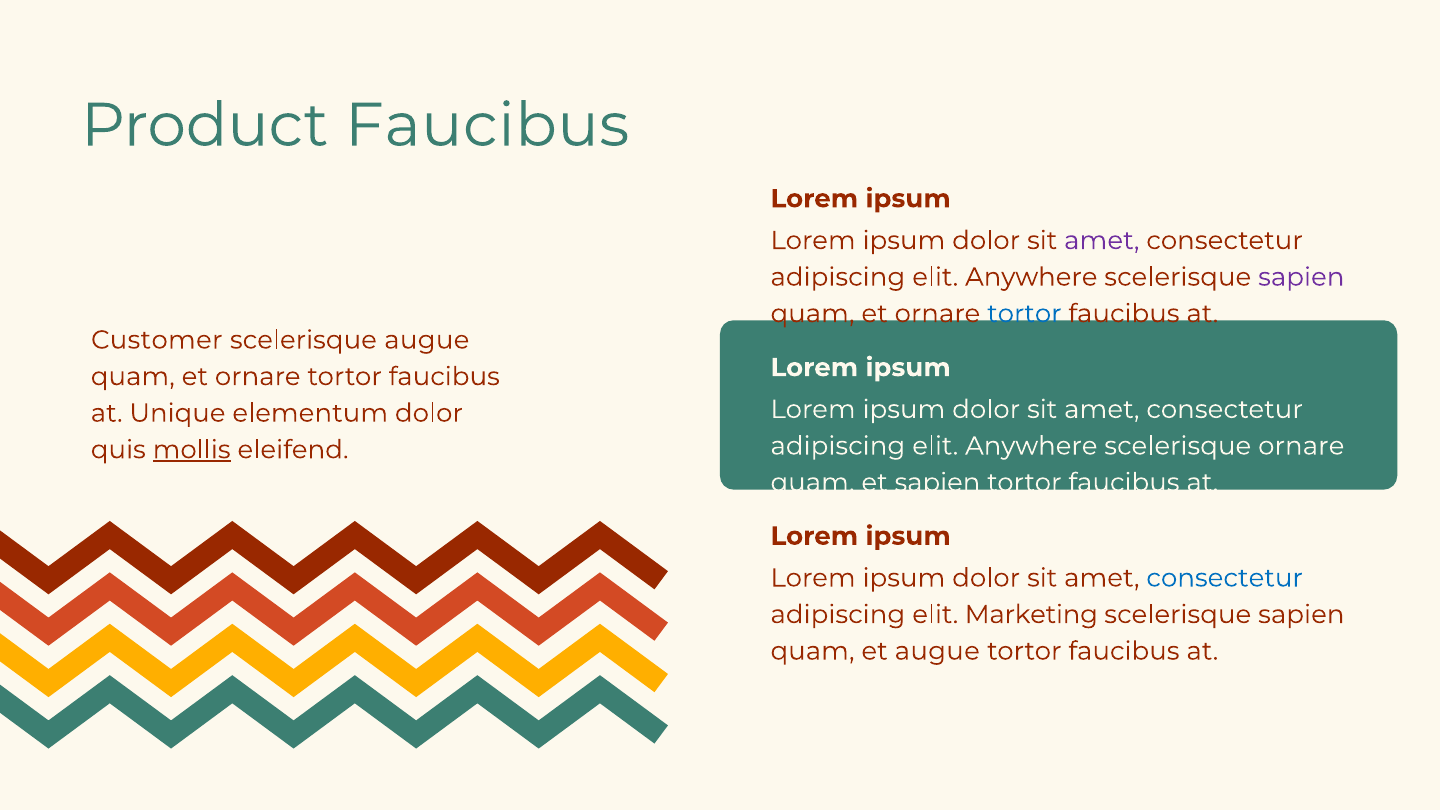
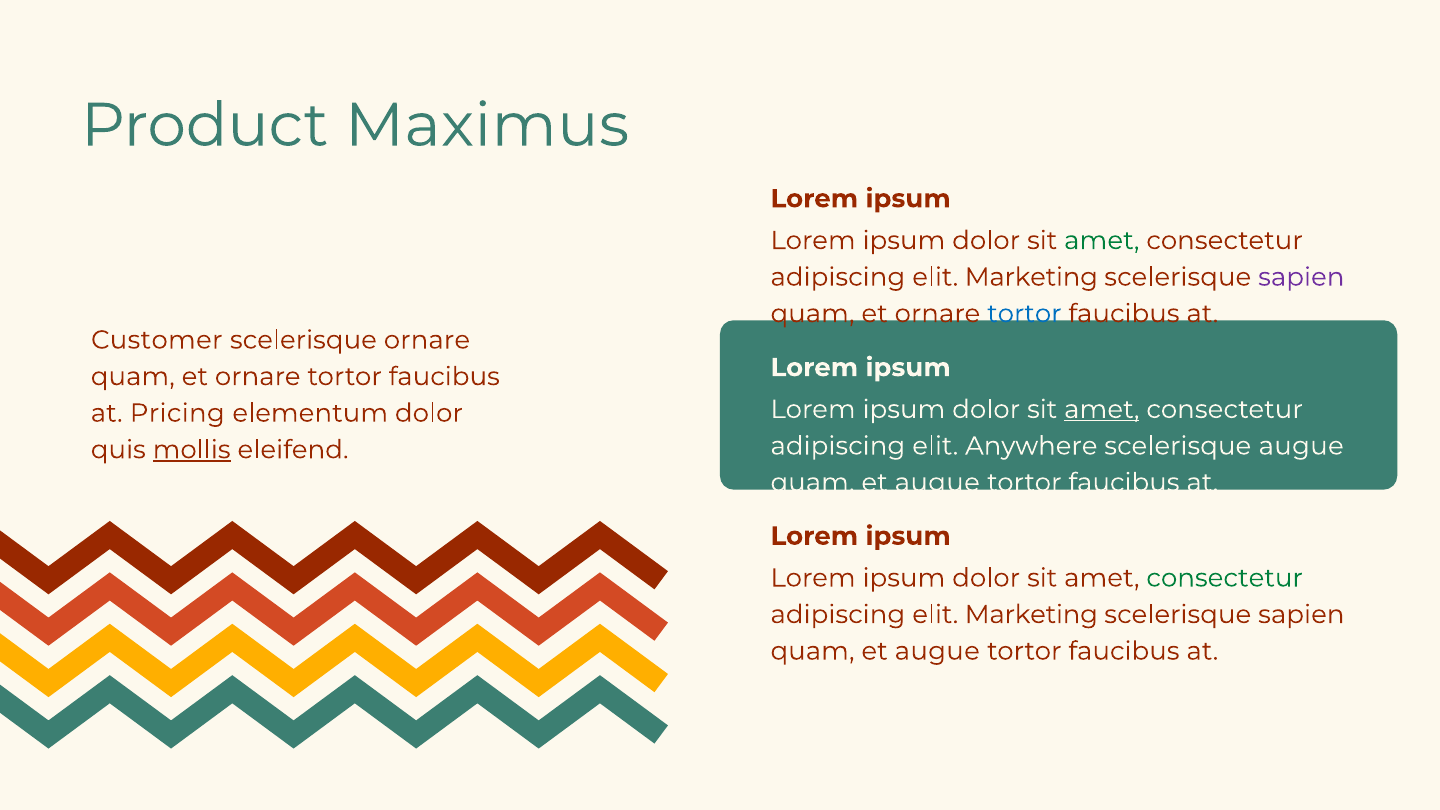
Product Faucibus: Faucibus -> Maximus
amet at (1102, 240) colour: purple -> green
Anywhere at (1031, 277): Anywhere -> Marketing
scelerisque augue: augue -> ornare
amet at (1102, 409) underline: none -> present
Unique: Unique -> Pricing
scelerisque ornare: ornare -> augue
sapien at (937, 483): sapien -> augue
consectetur at (1225, 578) colour: blue -> green
